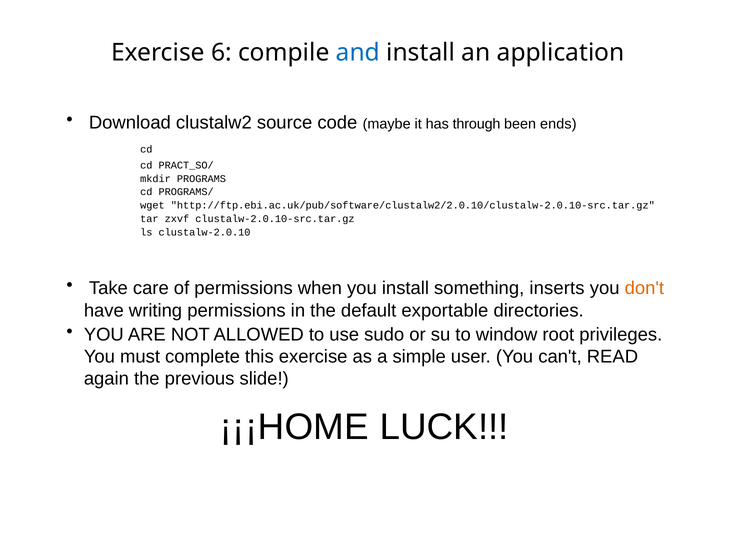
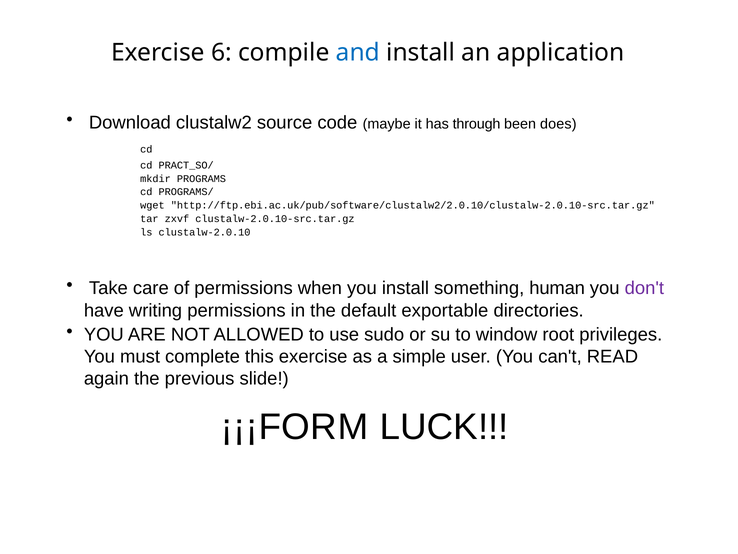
ends: ends -> does
inserts: inserts -> human
don't colour: orange -> purple
¡¡¡HOME: ¡¡¡HOME -> ¡¡¡FORM
